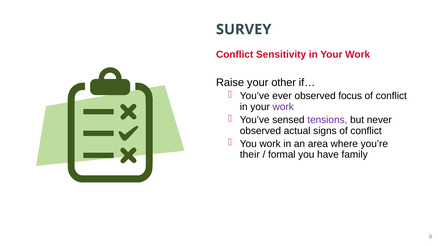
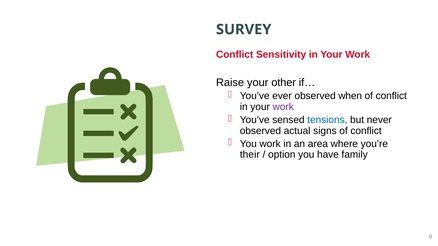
focus: focus -> when
tensions colour: purple -> blue
formal: formal -> option
